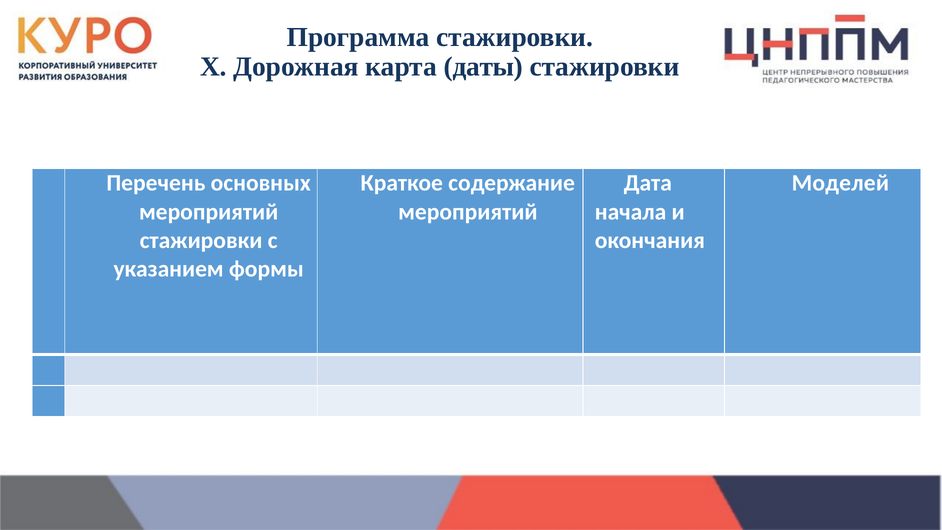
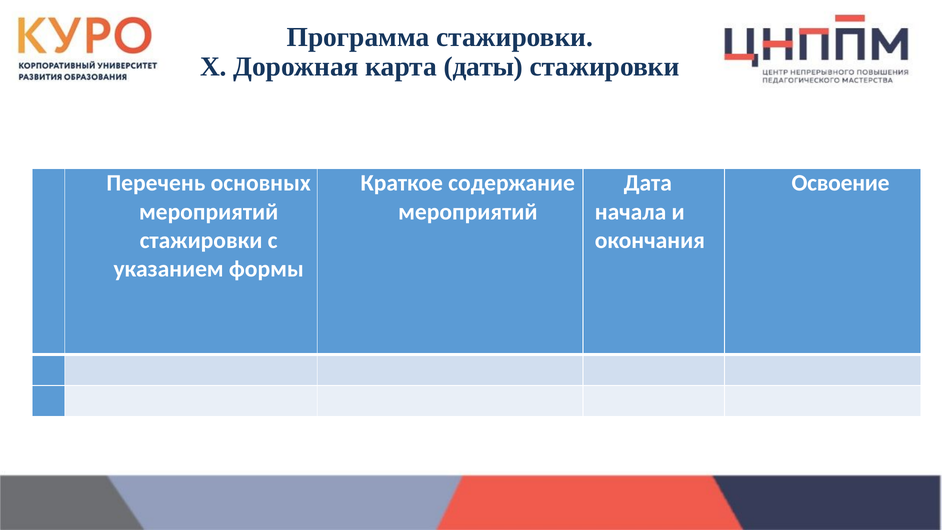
Моделей: Моделей -> Освоение
